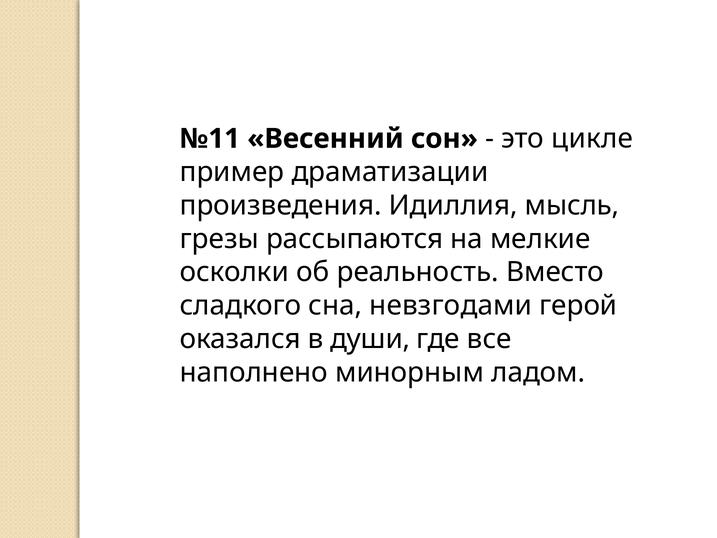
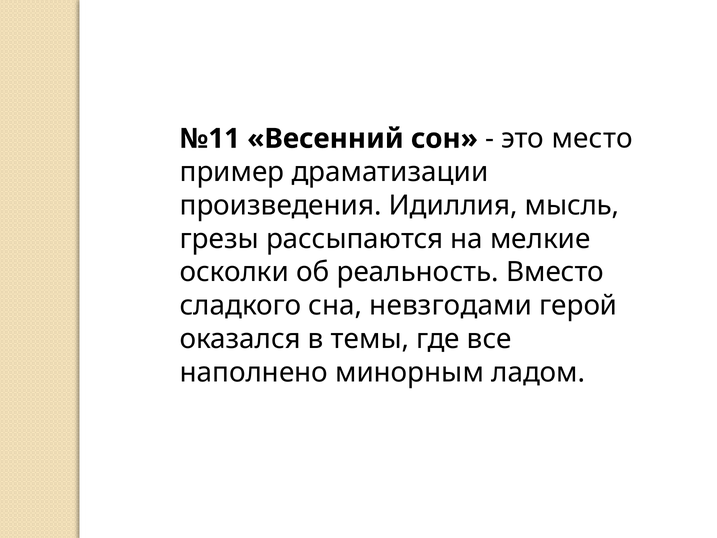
цикле: цикле -> место
души: души -> темы
